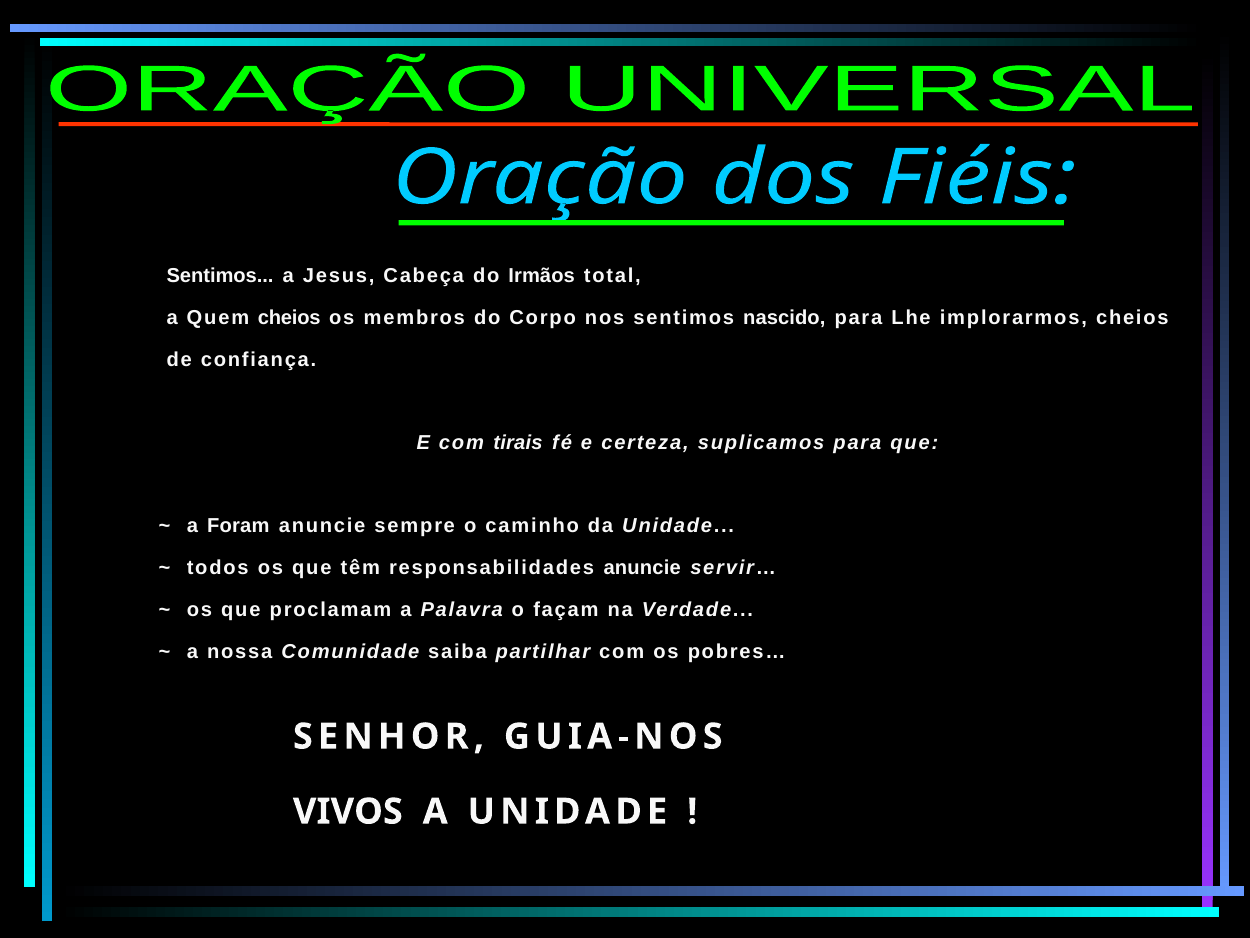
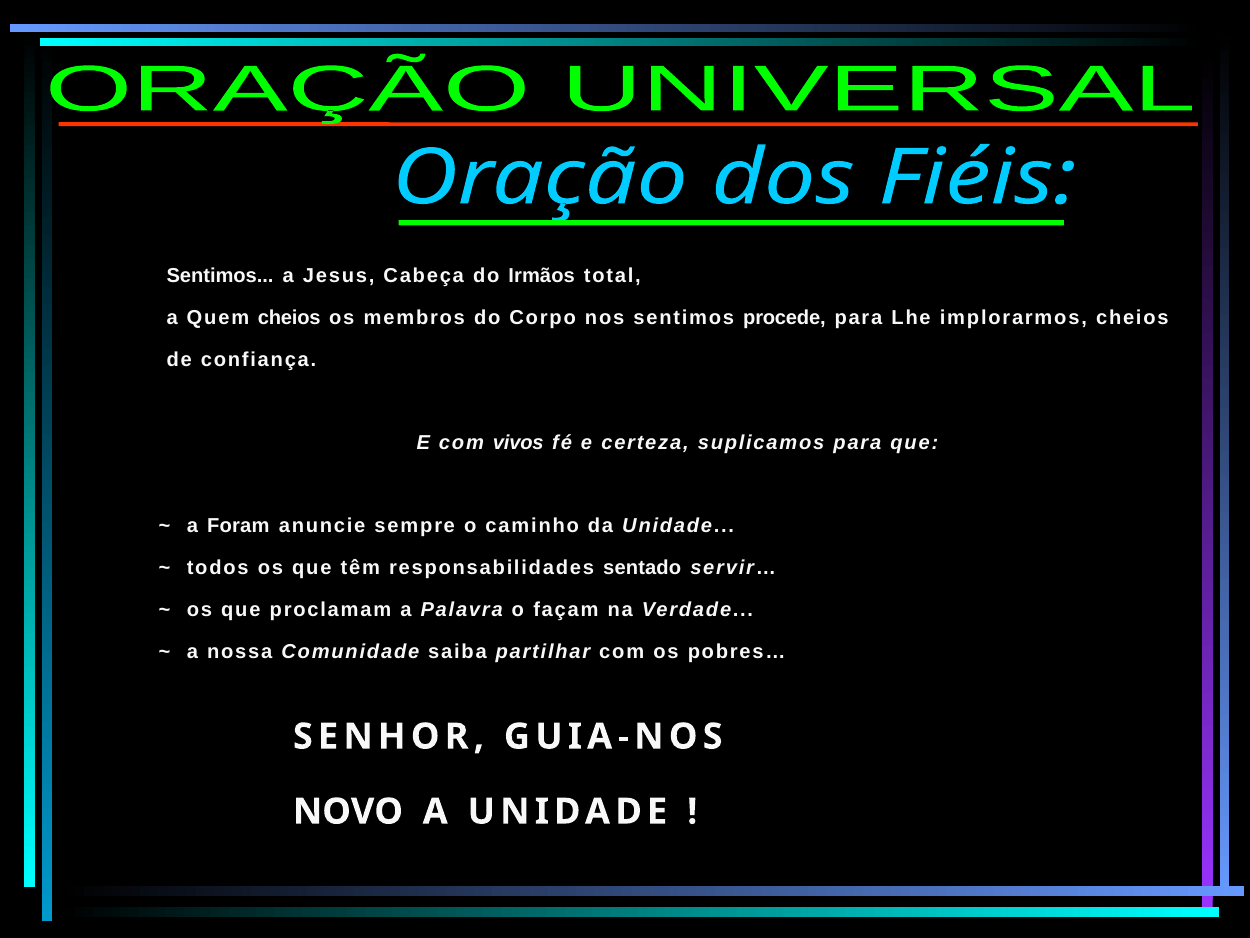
nascido: nascido -> procede
tirais: tirais -> vivos
responsabilidades anuncie: anuncie -> sentado
VIVOS: VIVOS -> NOVO
